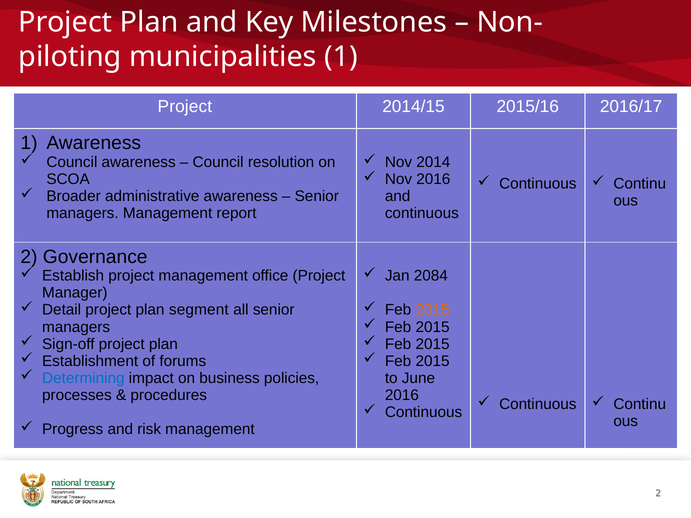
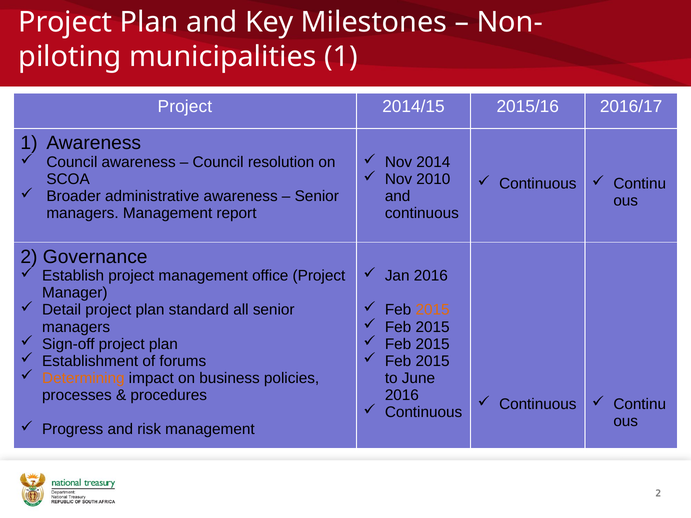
Nov 2016: 2016 -> 2010
Jan 2084: 2084 -> 2016
segment: segment -> standard
Determining colour: blue -> orange
